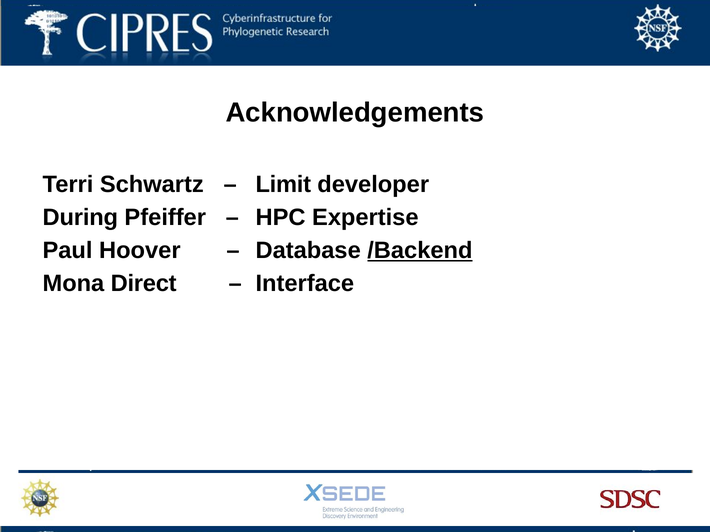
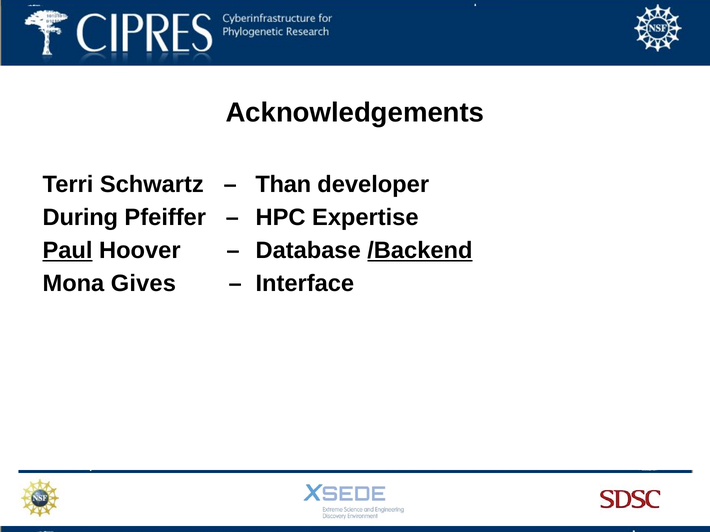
Limit: Limit -> Than
Paul underline: none -> present
Direct: Direct -> Gives
